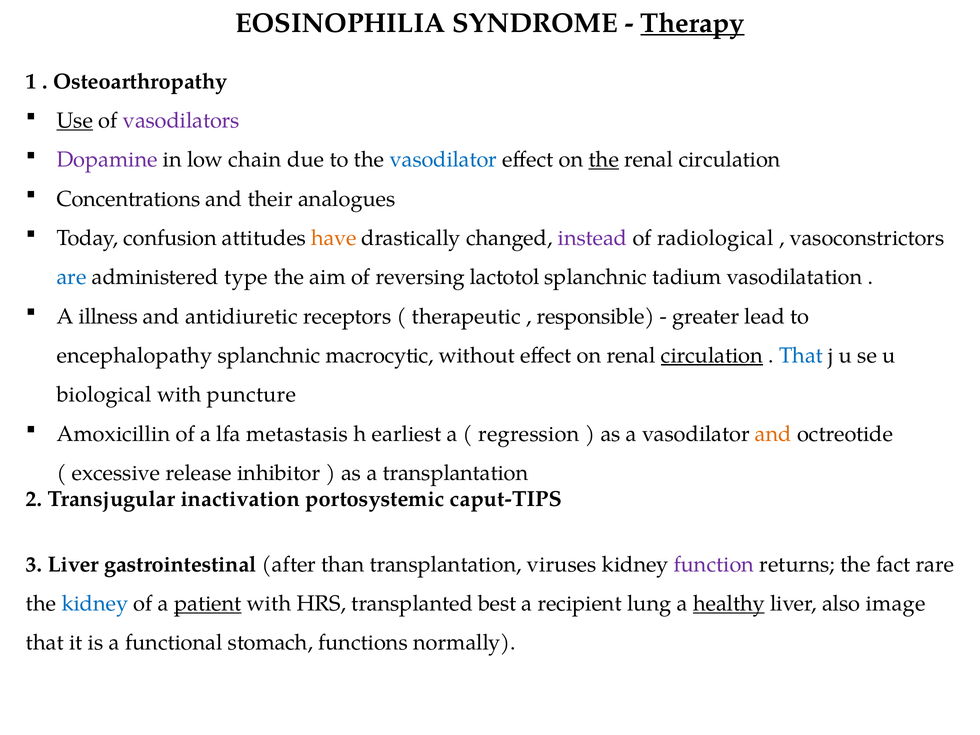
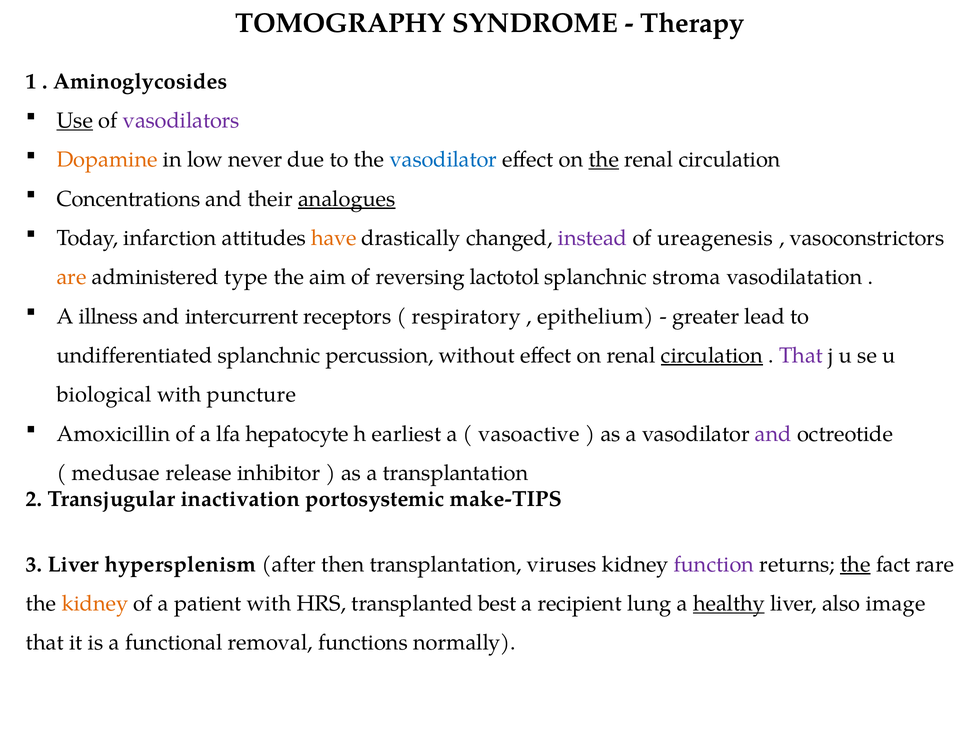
EOSINOPHILIA: EOSINOPHILIA -> TOMOGRAPHY
Therapy underline: present -> none
Osteoarthropathy: Osteoarthropathy -> Aminoglycosides
Dopamine colour: purple -> orange
chain: chain -> never
analogues underline: none -> present
confusion: confusion -> infarction
radiological: radiological -> ureagenesis
are colour: blue -> orange
tadium: tadium -> stroma
antidiuretic: antidiuretic -> intercurrent
therapeutic: therapeutic -> respiratory
responsible: responsible -> epithelium
encephalopathy: encephalopathy -> undifferentiated
macrocytic: macrocytic -> percussion
That at (801, 356) colour: blue -> purple
metastasis: metastasis -> hepatocyte
regression: regression -> vasoactive
and at (773, 434) colour: orange -> purple
excessive: excessive -> medusae
caput-TIPS: caput-TIPS -> make-TIPS
gastrointestinal: gastrointestinal -> hypersplenism
than: than -> then
the at (855, 564) underline: none -> present
kidney at (95, 604) colour: blue -> orange
patient underline: present -> none
stomach: stomach -> removal
